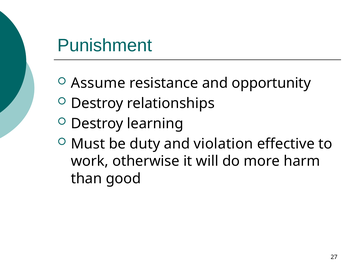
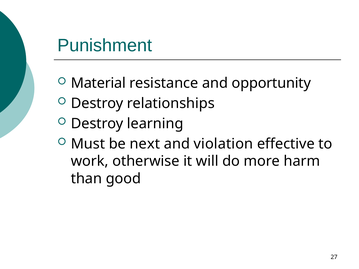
Assume: Assume -> Material
duty: duty -> next
